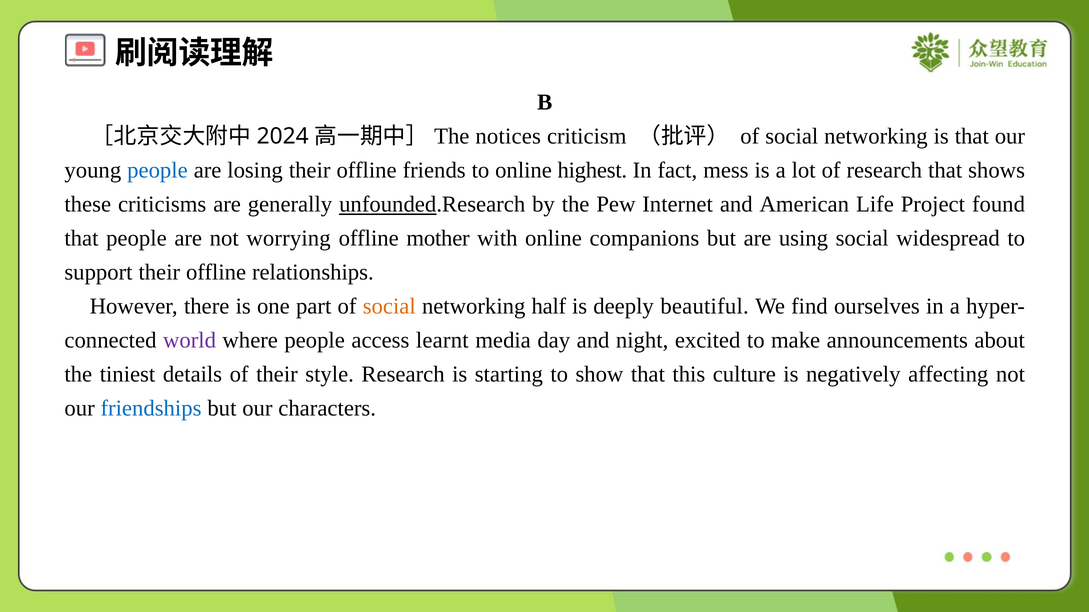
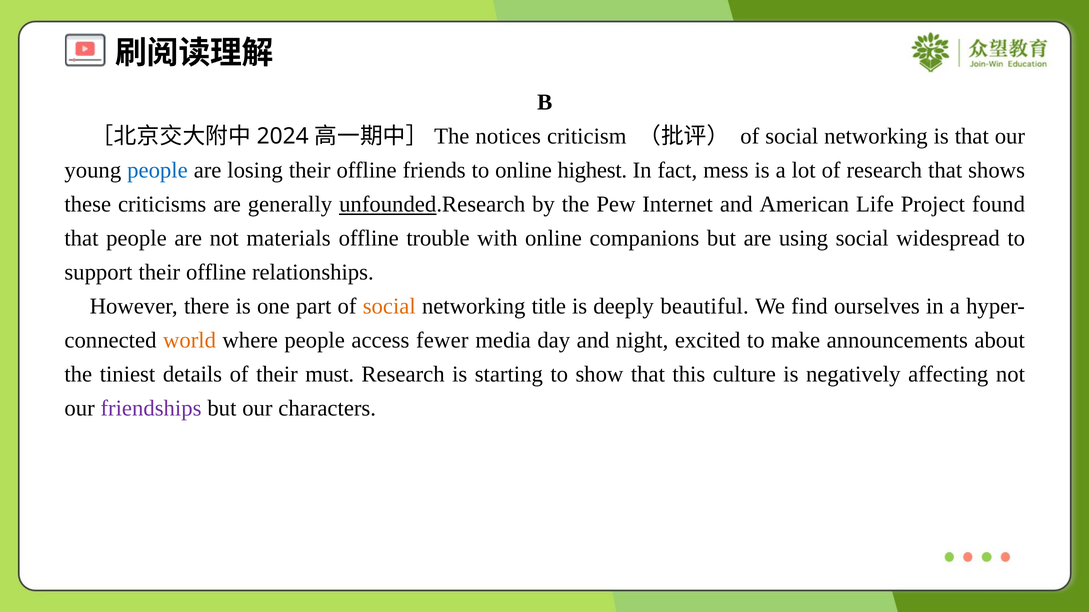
worrying: worrying -> materials
mother: mother -> trouble
half: half -> title
world colour: purple -> orange
learnt: learnt -> fewer
style: style -> must
friendships colour: blue -> purple
